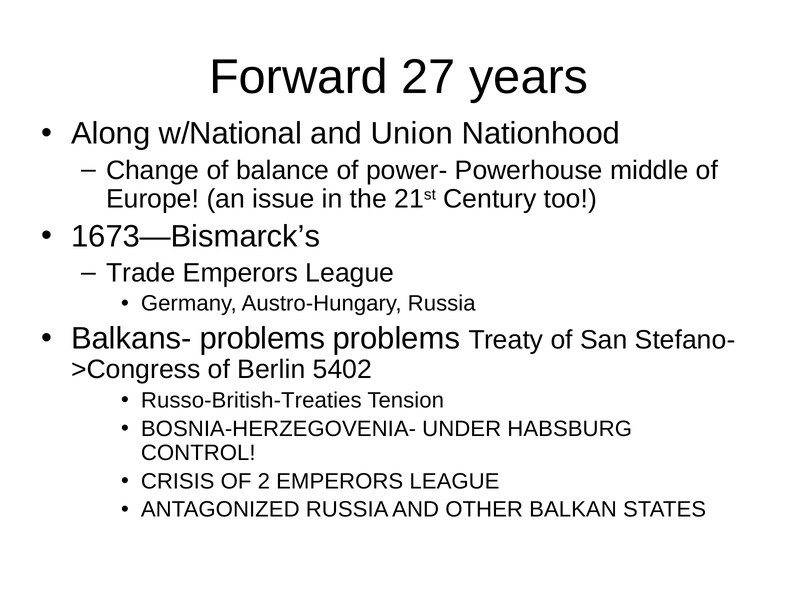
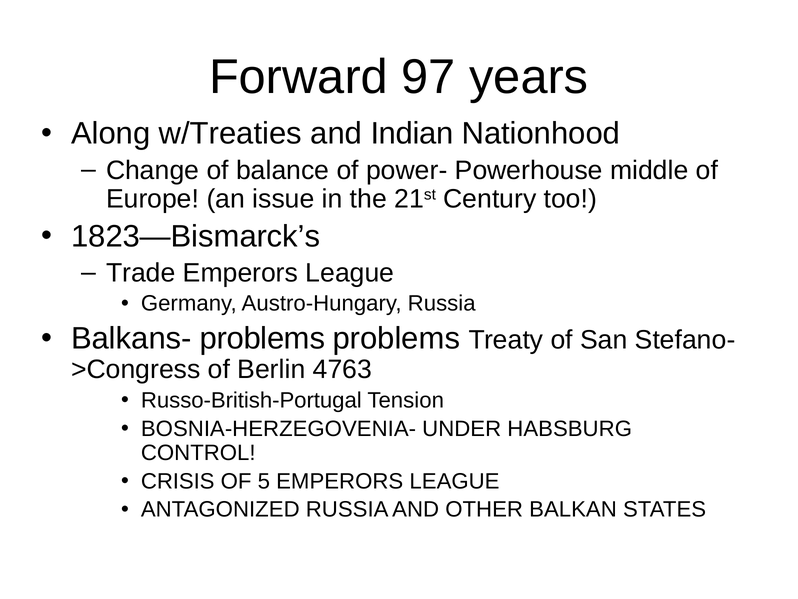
27: 27 -> 97
w/National: w/National -> w/Treaties
Union: Union -> Indian
1673—Bismarck’s: 1673—Bismarck’s -> 1823—Bismarck’s
5402: 5402 -> 4763
Russo-British-Treaties: Russo-British-Treaties -> Russo-British-Portugal
2: 2 -> 5
